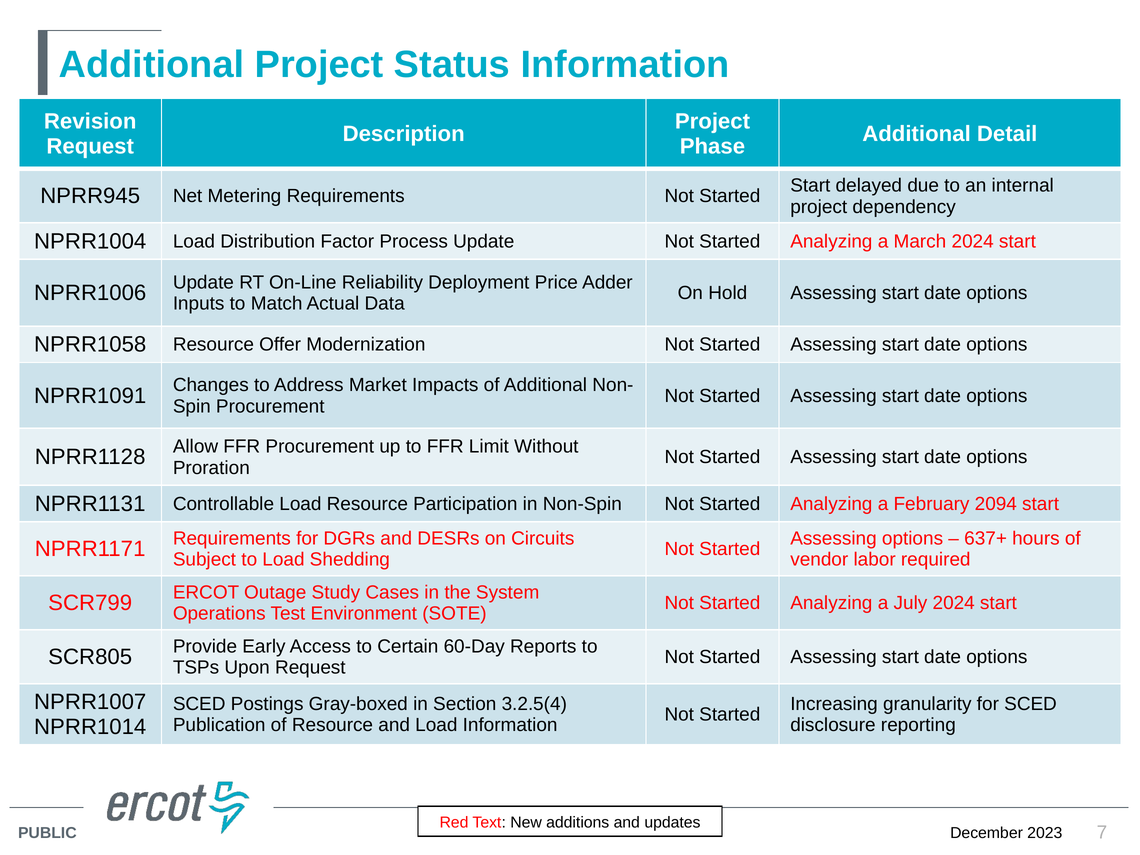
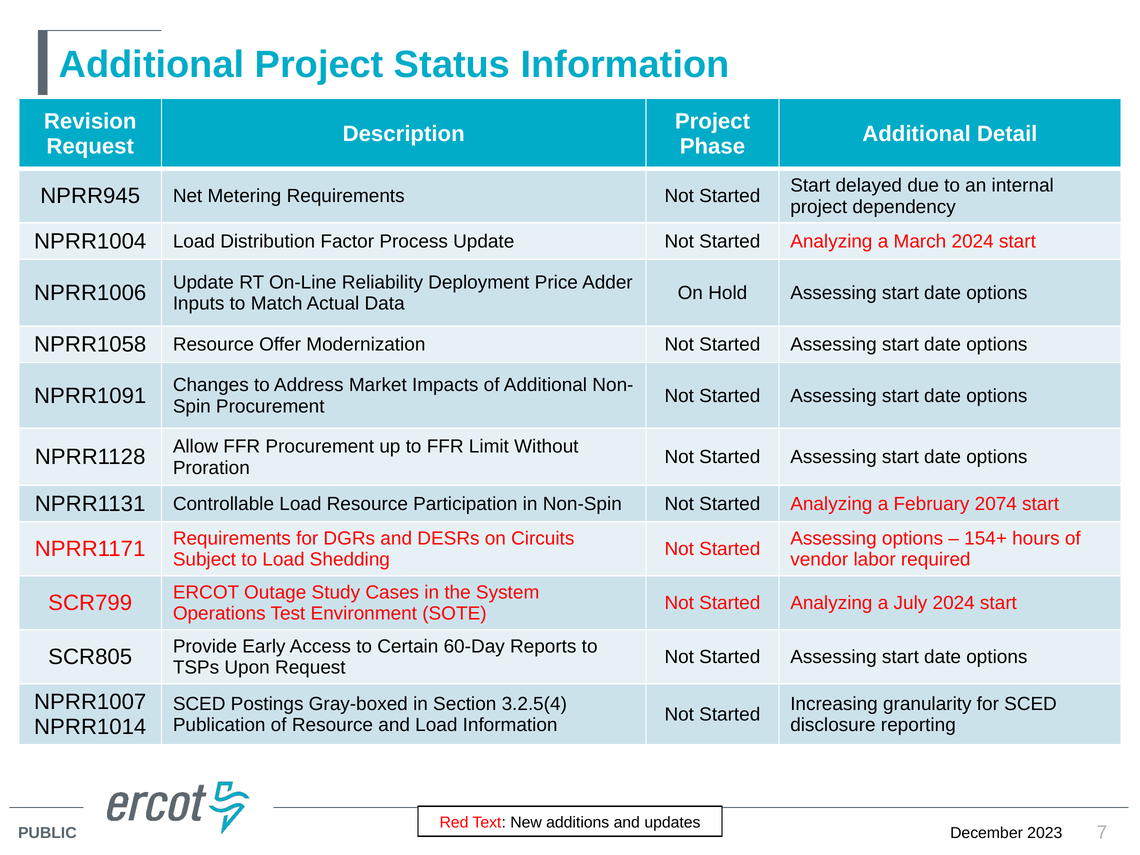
2094: 2094 -> 2074
637+: 637+ -> 154+
